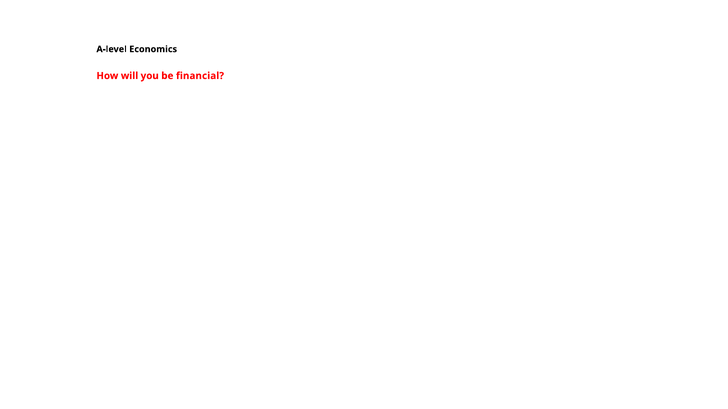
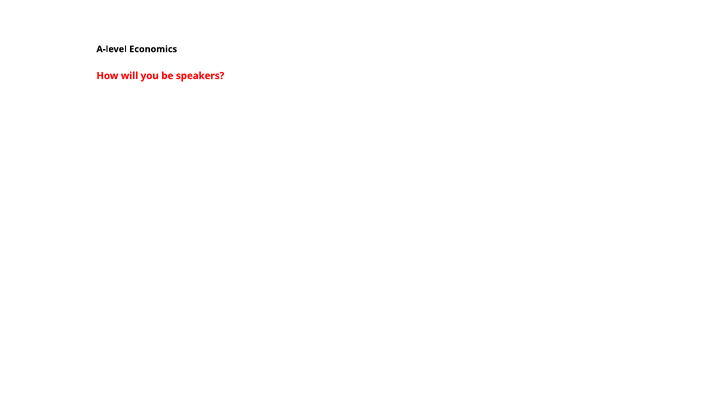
financial: financial -> speakers
